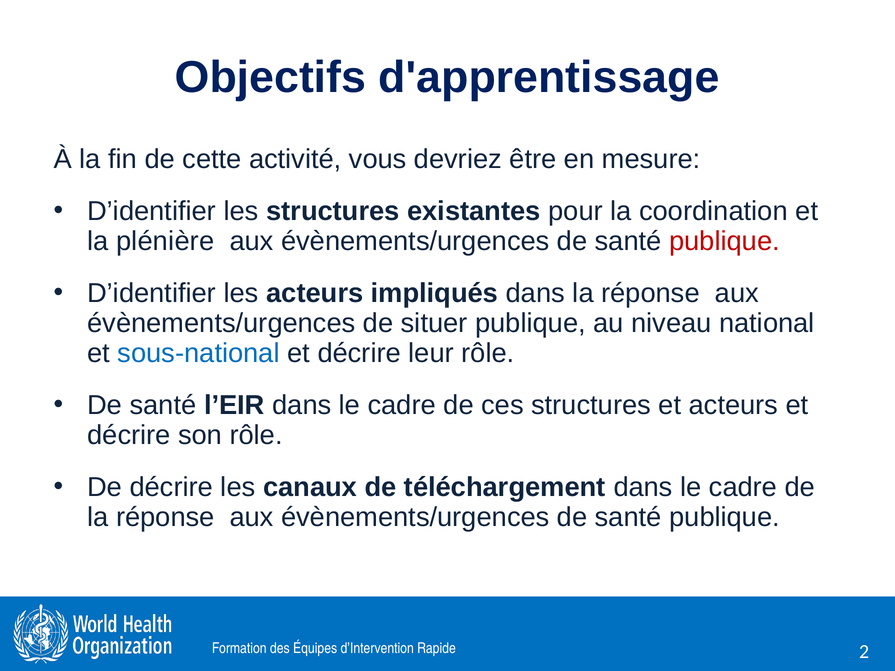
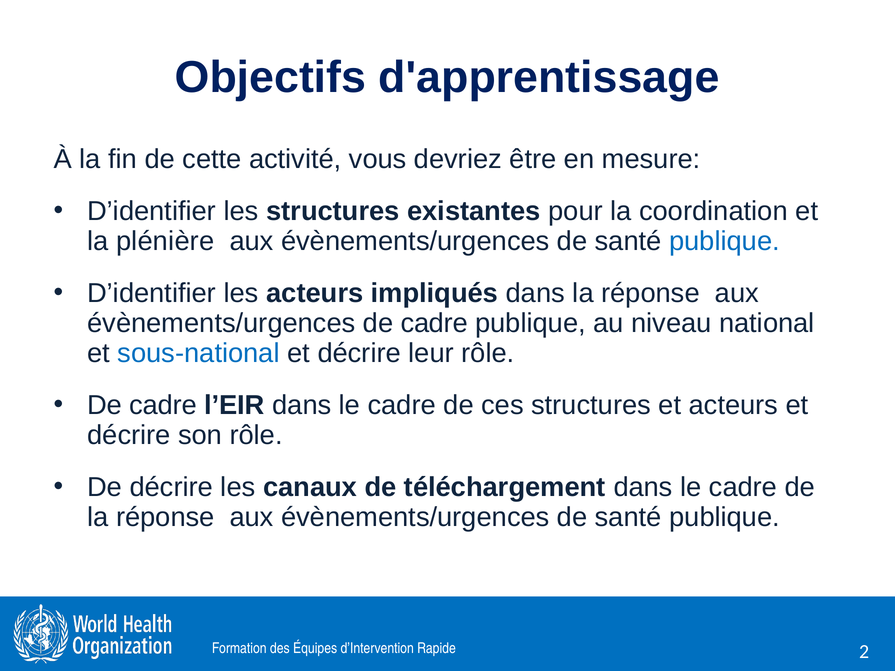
publique at (724, 241) colour: red -> blue
évènements/urgences de situer: situer -> cadre
santé at (163, 405): santé -> cadre
